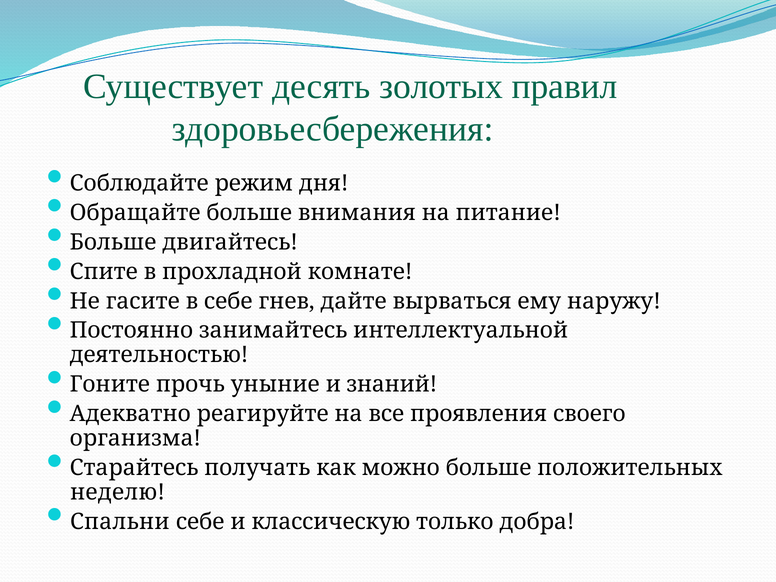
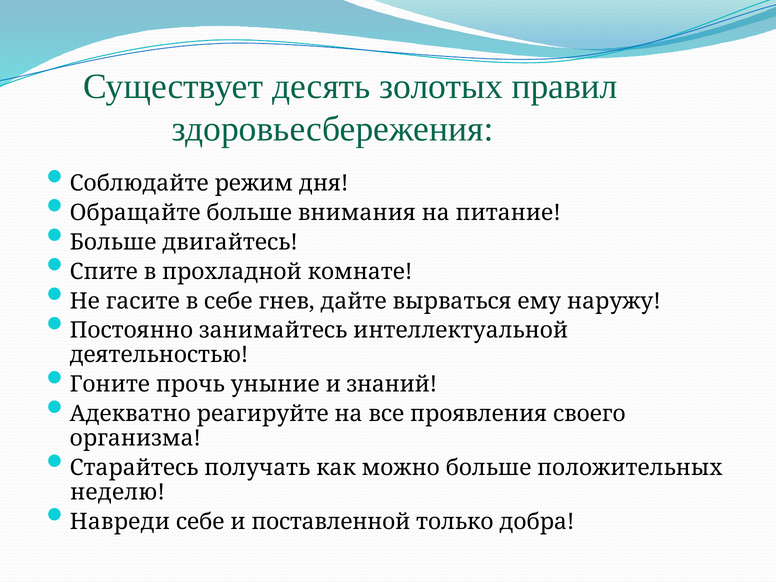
Спальни: Спальни -> Навреди
классическую: классическую -> поставленной
